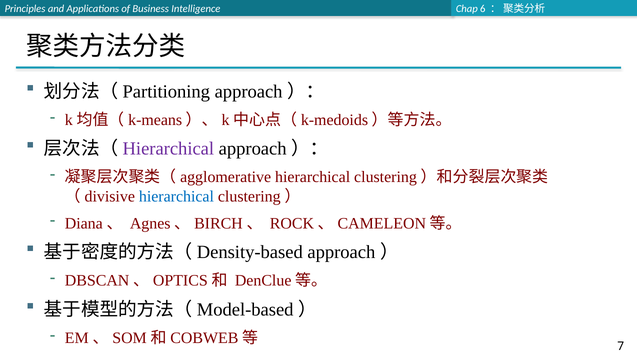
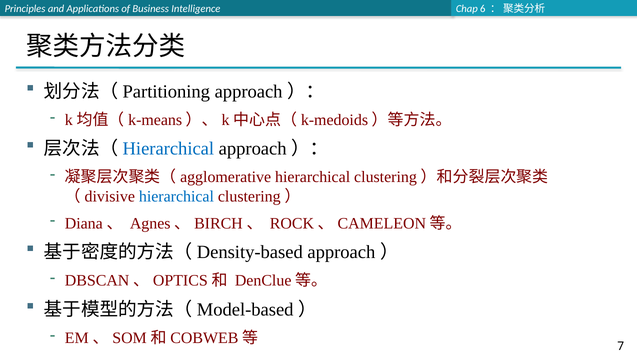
Hierarchical at (168, 149) colour: purple -> blue
